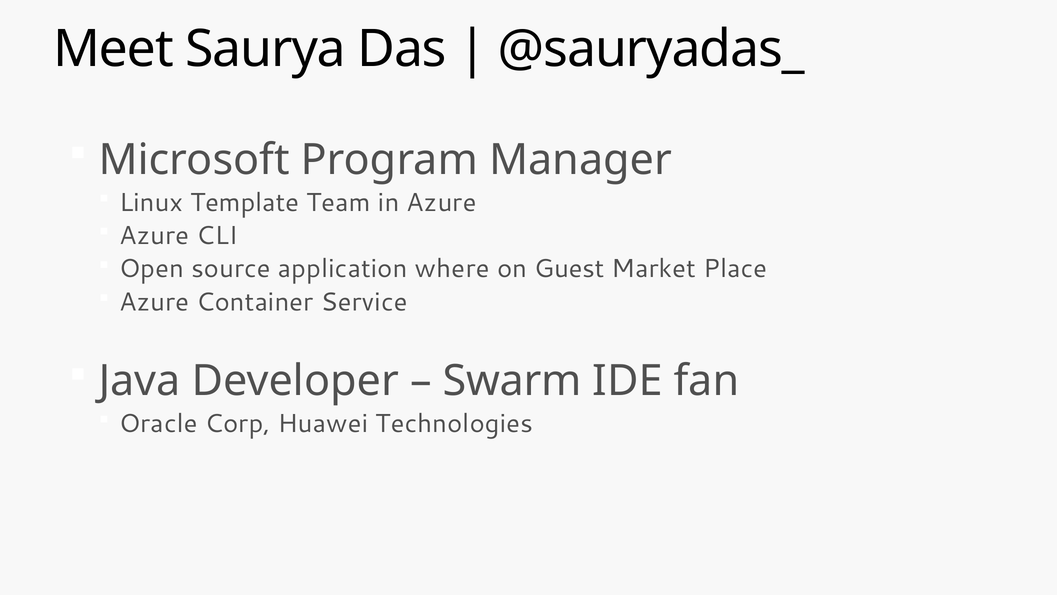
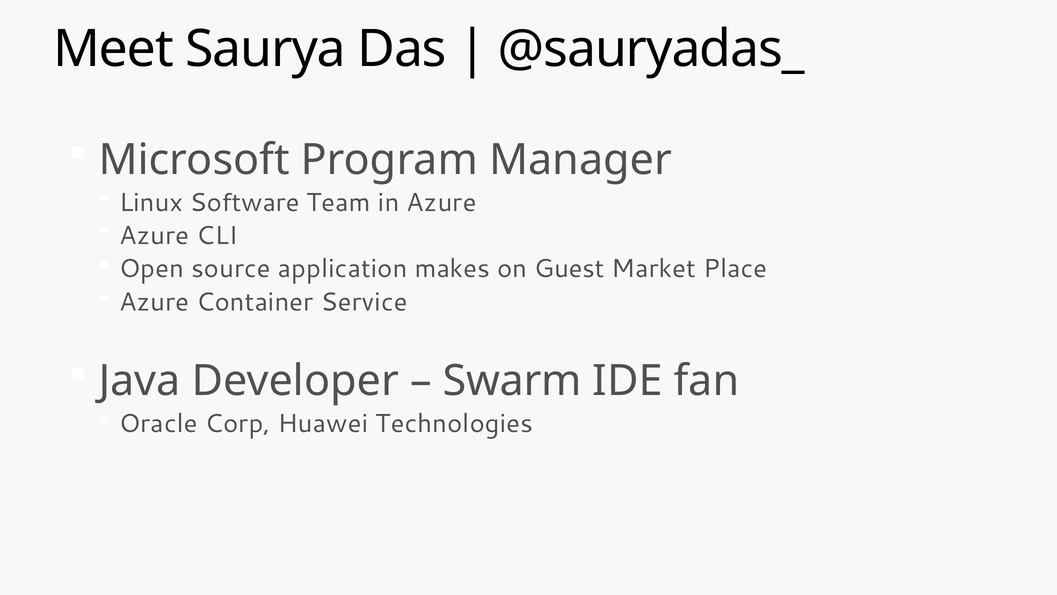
Template: Template -> Software
where: where -> makes
